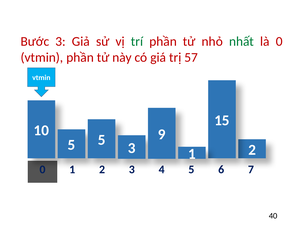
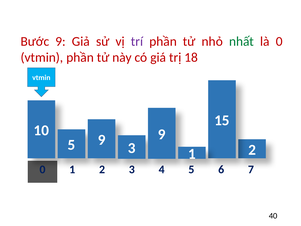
Bước 3: 3 -> 9
trí colour: green -> purple
57: 57 -> 18
5 5: 5 -> 9
